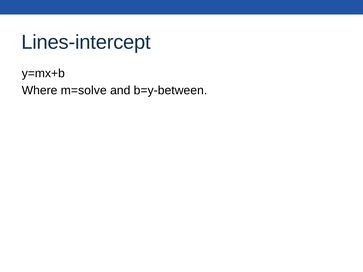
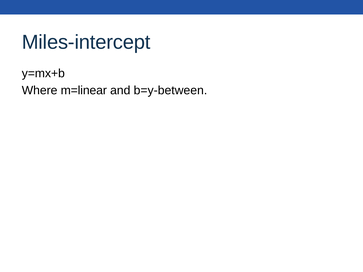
Lines-intercept: Lines-intercept -> Miles-intercept
m=solve: m=solve -> m=linear
